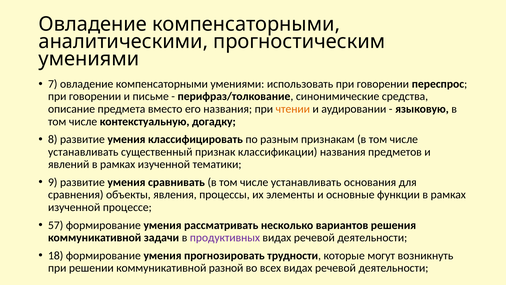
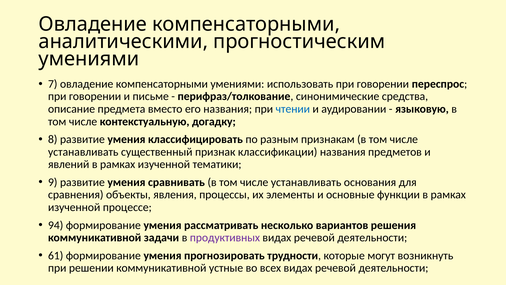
чтении colour: orange -> blue
57: 57 -> 94
18: 18 -> 61
разной: разной -> устные
